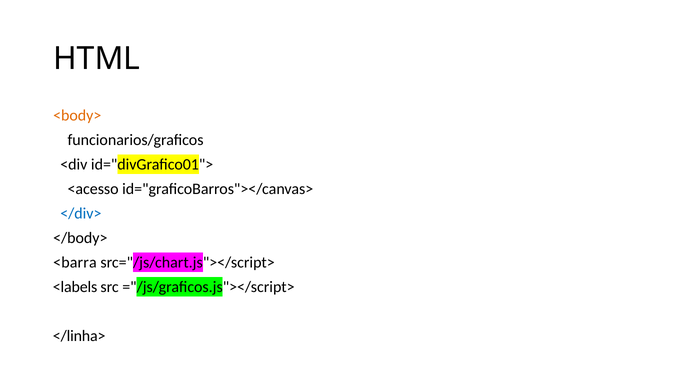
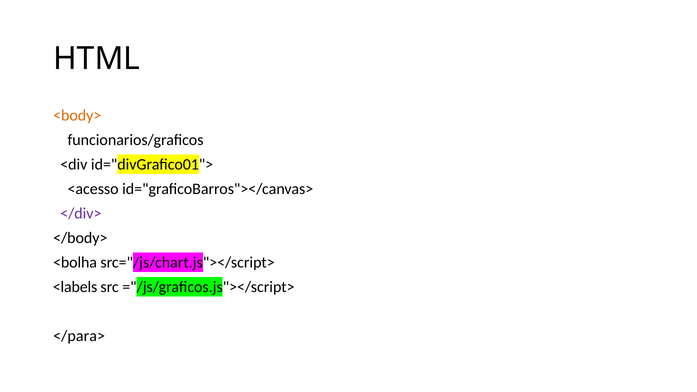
</div> colour: blue -> purple
<barra: <barra -> <bolha
</linha>: </linha> -> </para>
